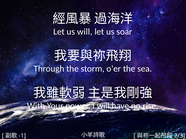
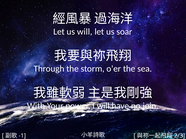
rise: rise -> join
